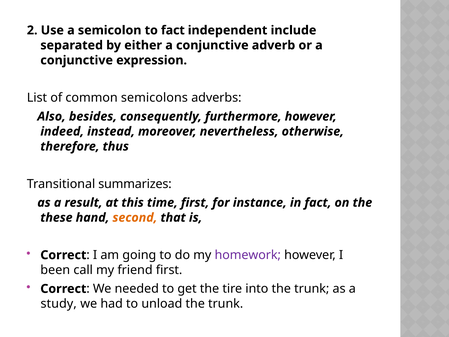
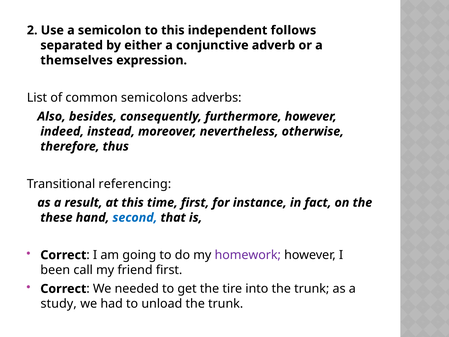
to fact: fact -> this
include: include -> follows
conjunctive at (77, 60): conjunctive -> themselves
summarizes: summarizes -> referencing
second colour: orange -> blue
